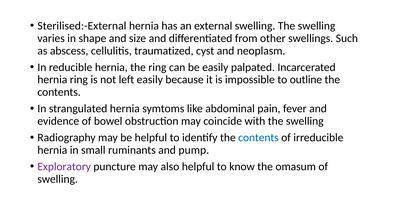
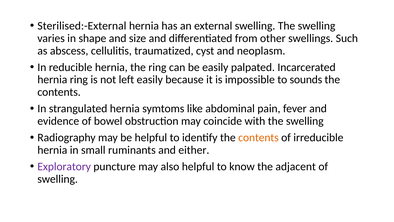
outline: outline -> sounds
contents at (258, 137) colour: blue -> orange
pump: pump -> either
omasum: omasum -> adjacent
